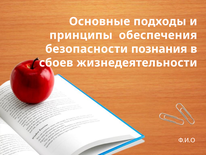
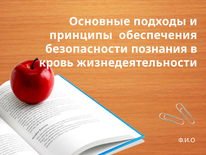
сбоев: сбоев -> кровь
